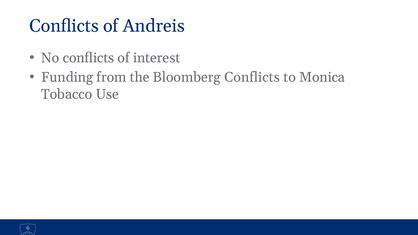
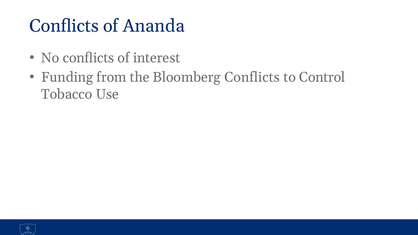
Andreis: Andreis -> Ananda
Monica: Monica -> Control
